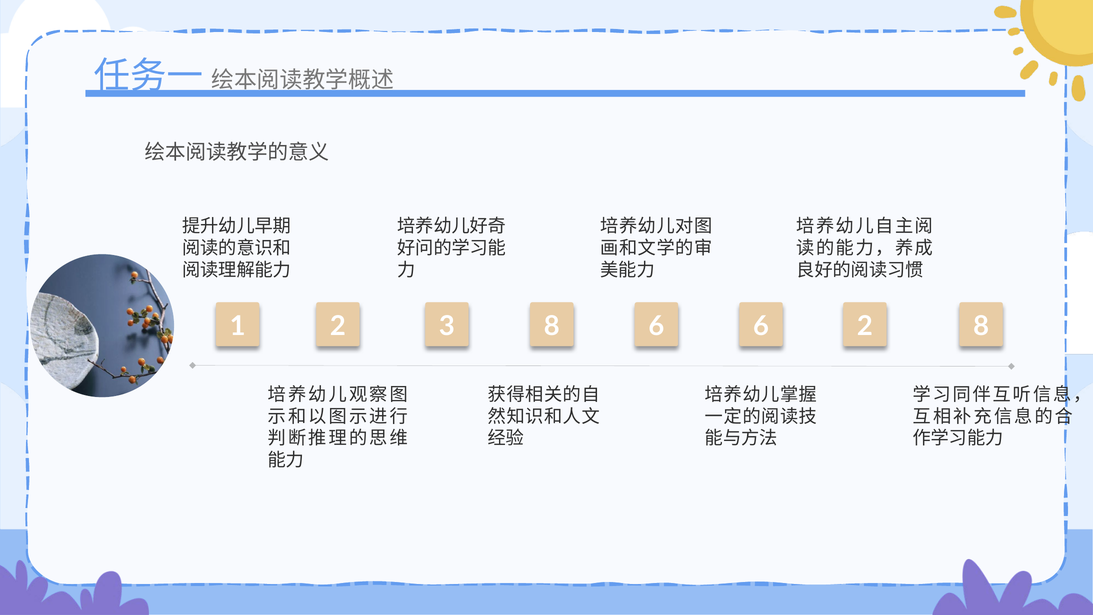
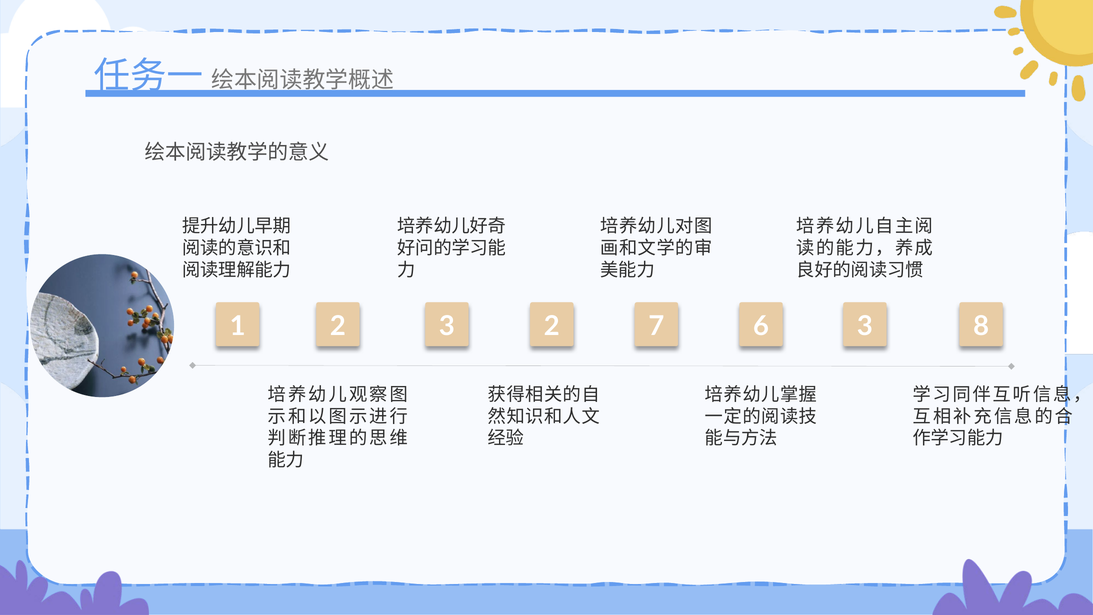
1 8: 8 -> 2
2 6: 6 -> 7
6 2: 2 -> 3
